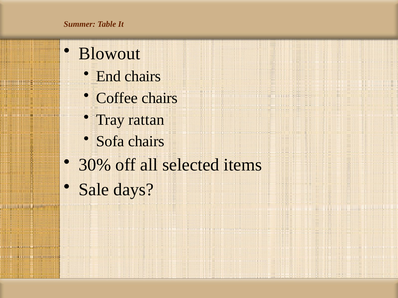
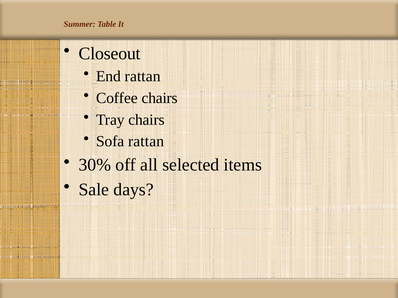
Blowout: Blowout -> Closeout
End chairs: chairs -> rattan
Tray rattan: rattan -> chairs
Sofa chairs: chairs -> rattan
